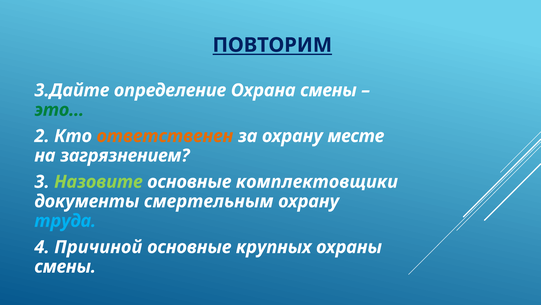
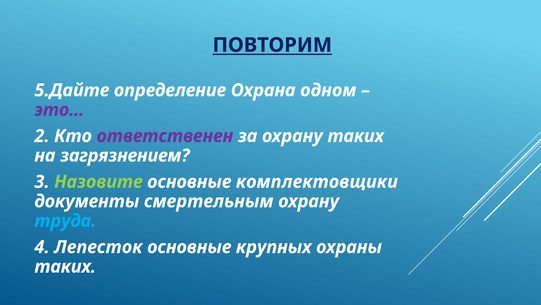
3.Дайте: 3.Дайте -> 5.Дайте
Охрана смены: смены -> одном
это… colour: green -> purple
ответственен colour: orange -> purple
охрану месте: месте -> таких
Причиной: Причиной -> Лепесток
смены at (65, 266): смены -> таких
